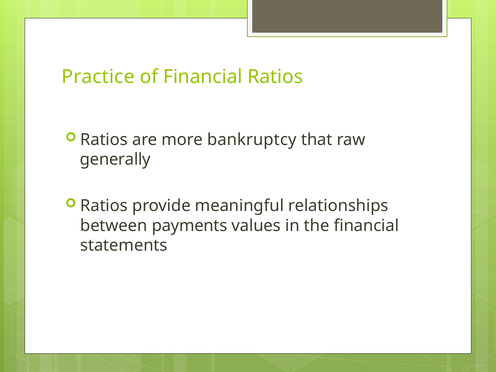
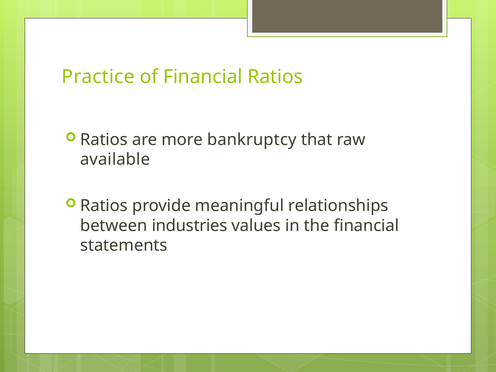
generally: generally -> available
payments: payments -> industries
